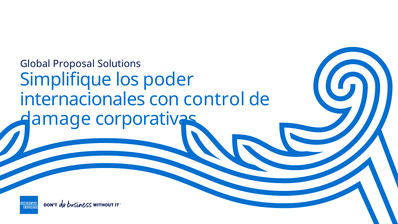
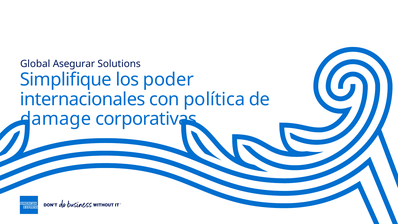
Proposal: Proposal -> Asegurar
control: control -> política
